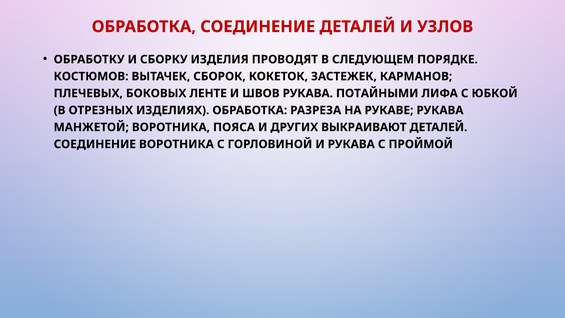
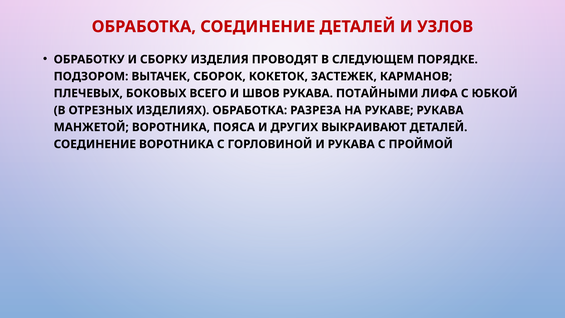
КОСТЮМОВ: КОСТЮМОВ -> ПОДЗОРОМ
ЛЕНТЕ: ЛЕНТЕ -> ВСЕГО
